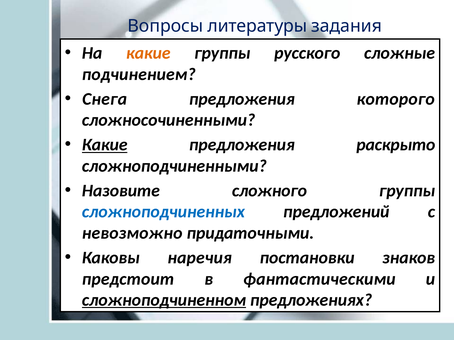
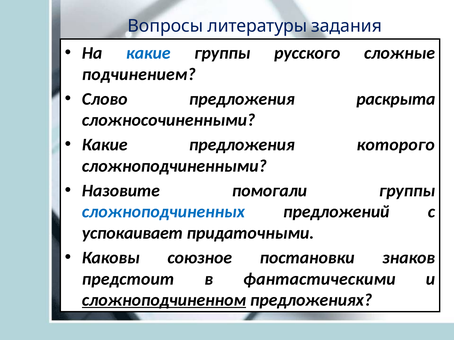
какие at (148, 53) colour: orange -> blue
Снега: Снега -> Слово
которого: которого -> раскрыта
Какие at (105, 145) underline: present -> none
раскрыто: раскрыто -> которого
сложного: сложного -> помогали
невозможно: невозможно -> успокаивает
наречия: наречия -> союзное
